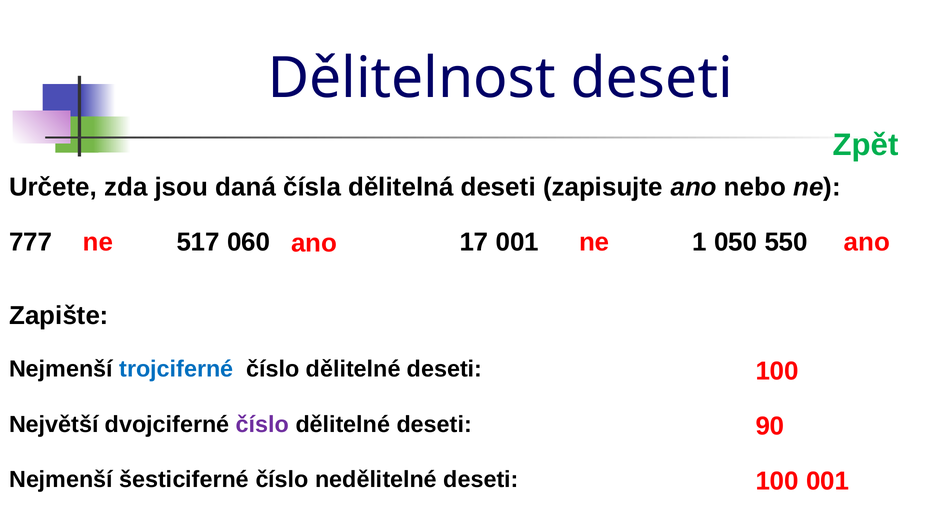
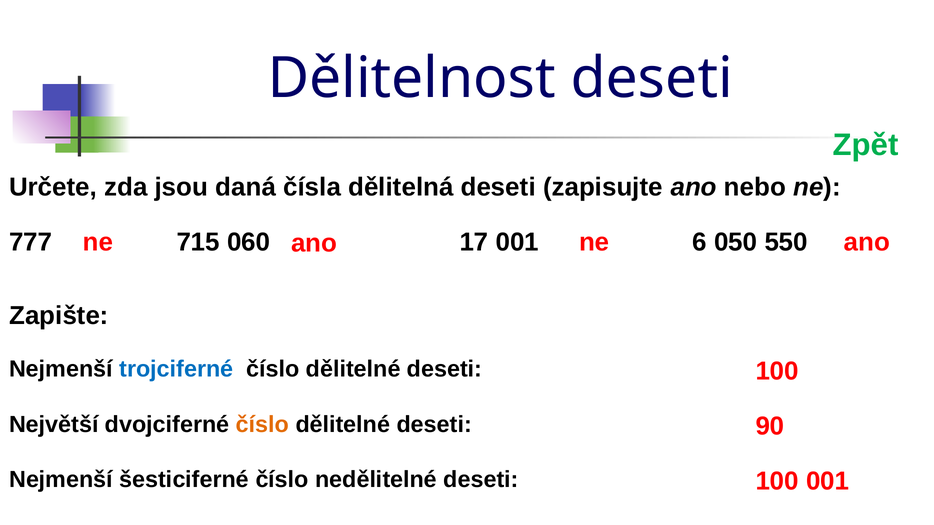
517: 517 -> 715
1: 1 -> 6
číslo at (262, 425) colour: purple -> orange
